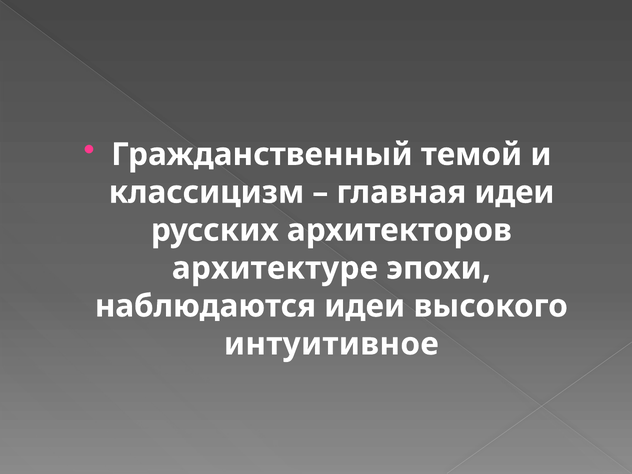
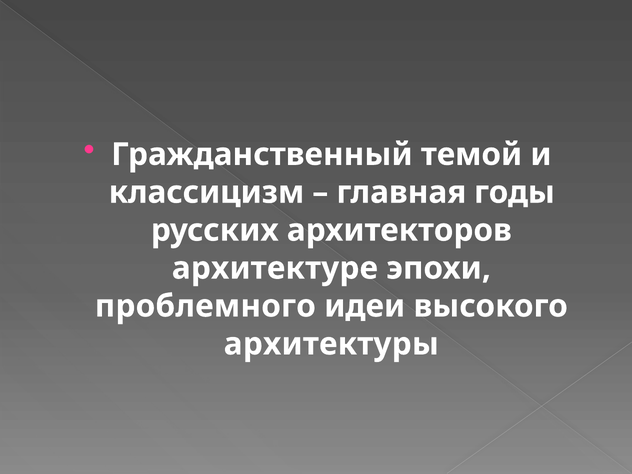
главная идеи: идеи -> годы
наблюдаются: наблюдаются -> проблемного
интуитивное: интуитивное -> архитектуры
